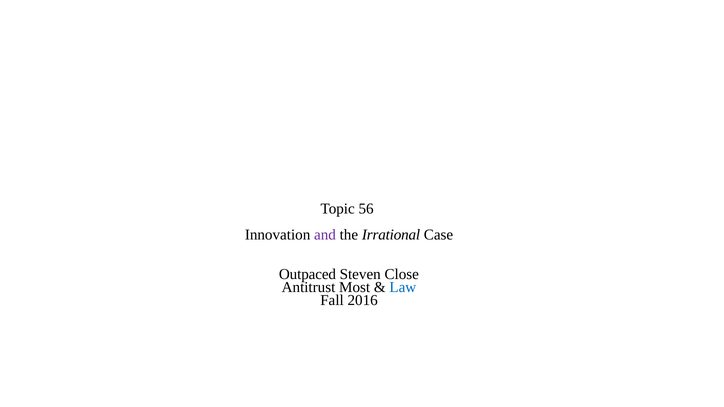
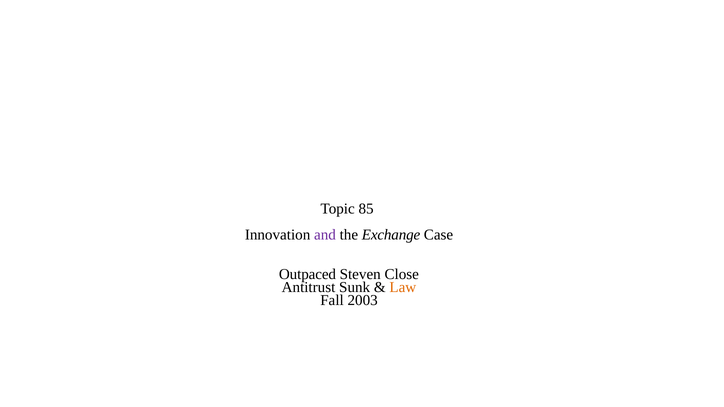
56: 56 -> 85
Irrational: Irrational -> Exchange
Most: Most -> Sunk
Law colour: blue -> orange
2016: 2016 -> 2003
